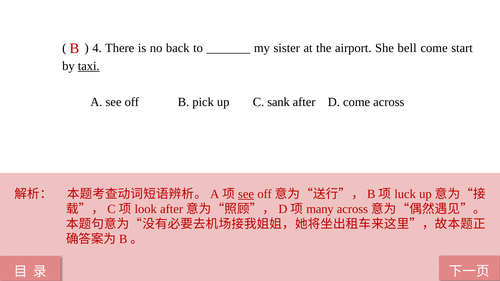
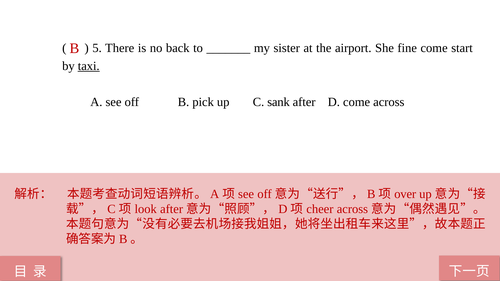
4: 4 -> 5
bell: bell -> fine
see at (246, 194) underline: present -> none
luck: luck -> over
many: many -> cheer
